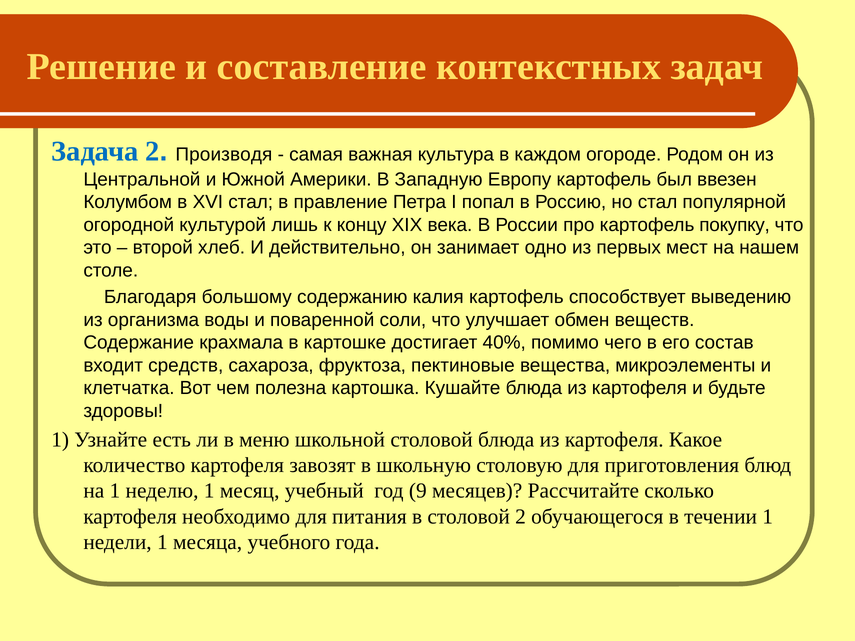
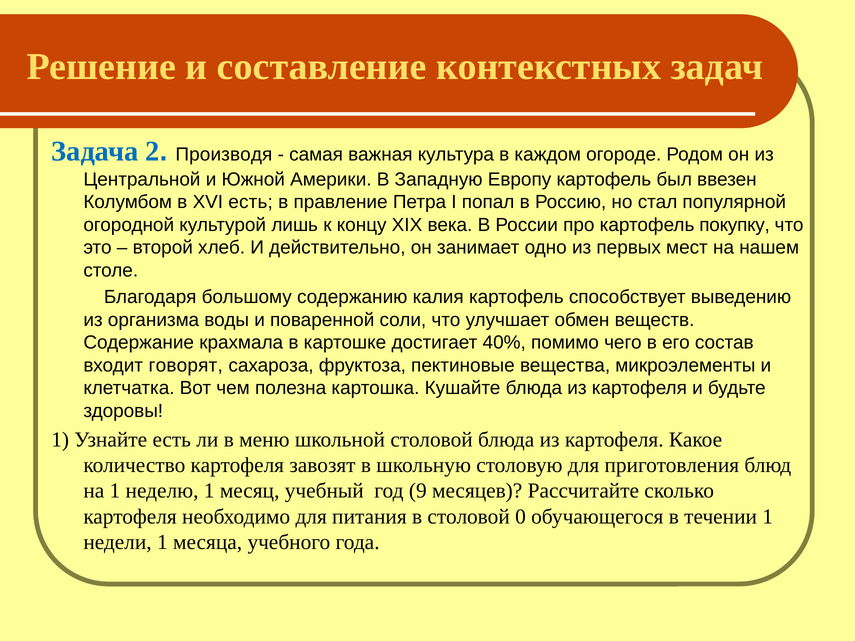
XVI стал: стал -> есть
средств: средств -> говорят
столовой 2: 2 -> 0
